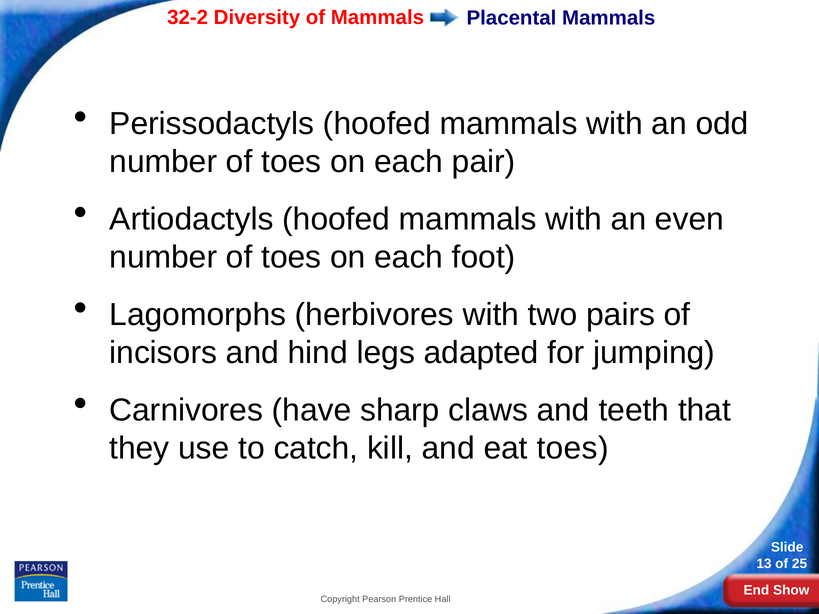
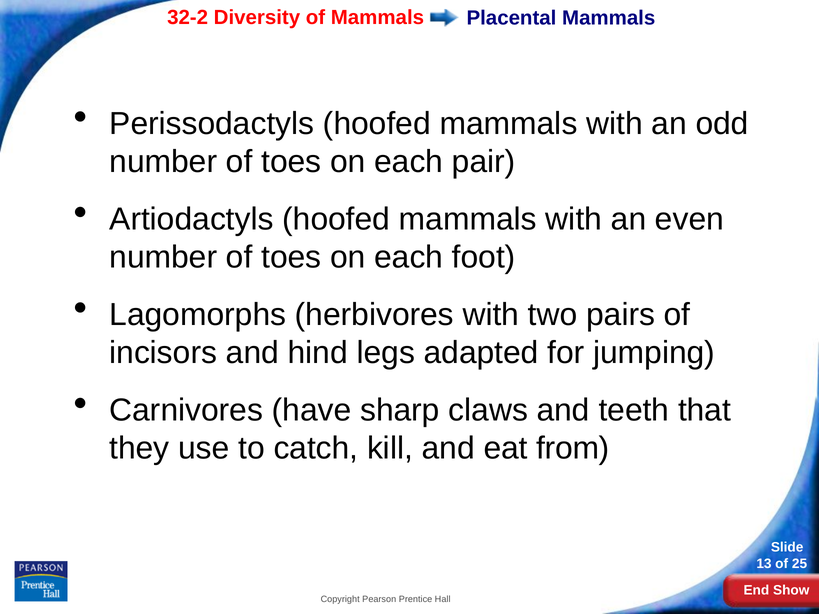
eat toes: toes -> from
